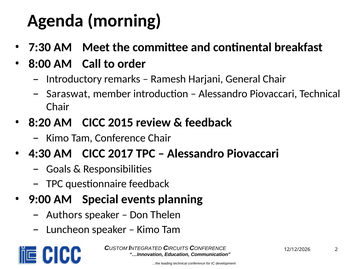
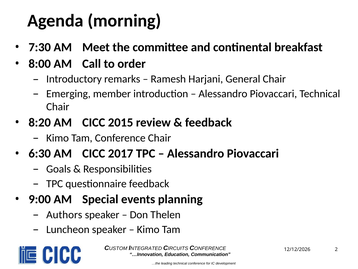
Saraswat: Saraswat -> Emerging
4:30: 4:30 -> 6:30
